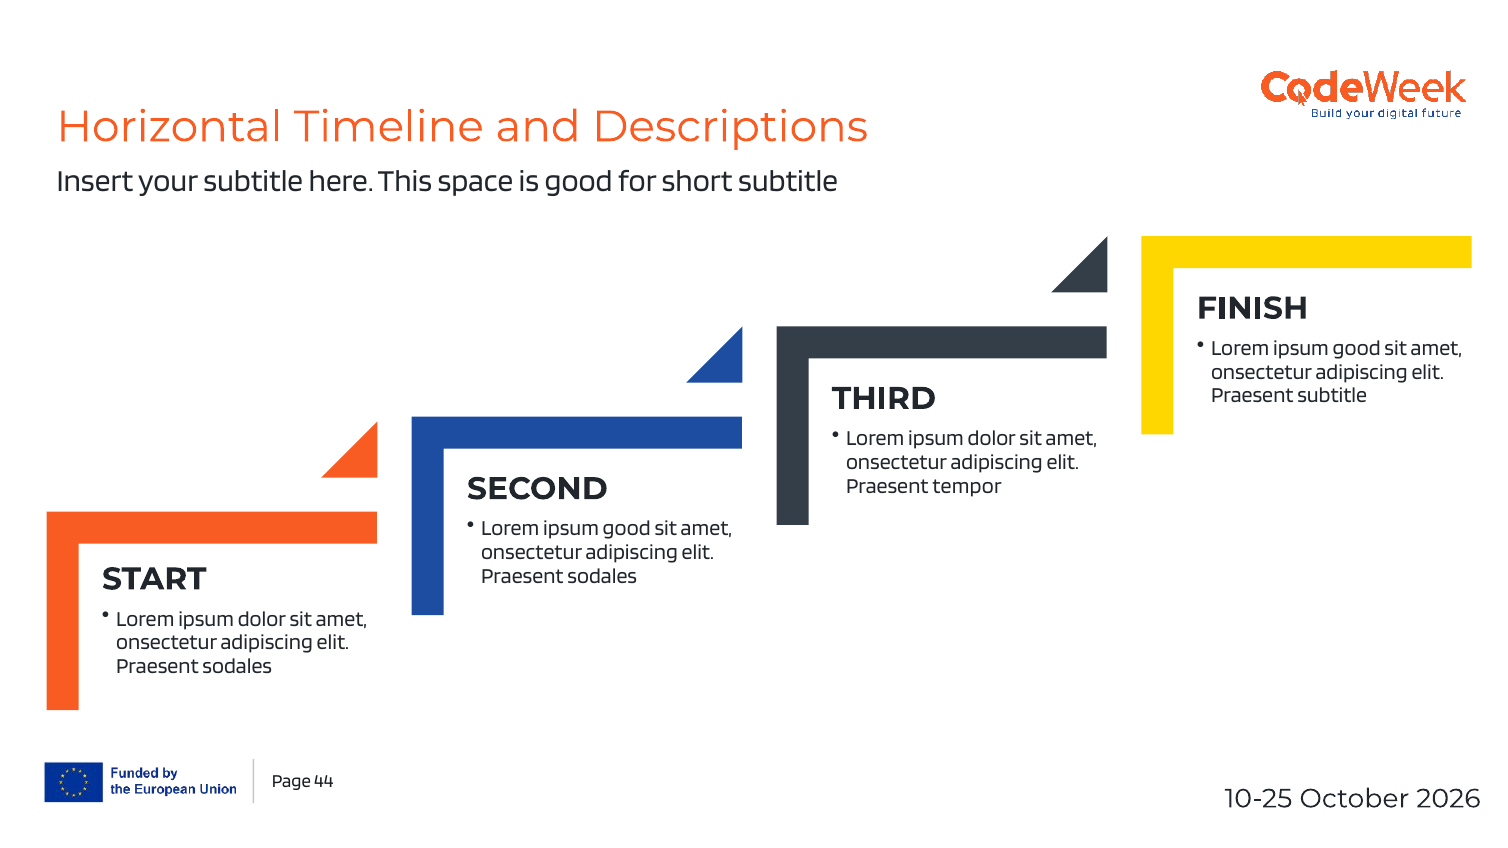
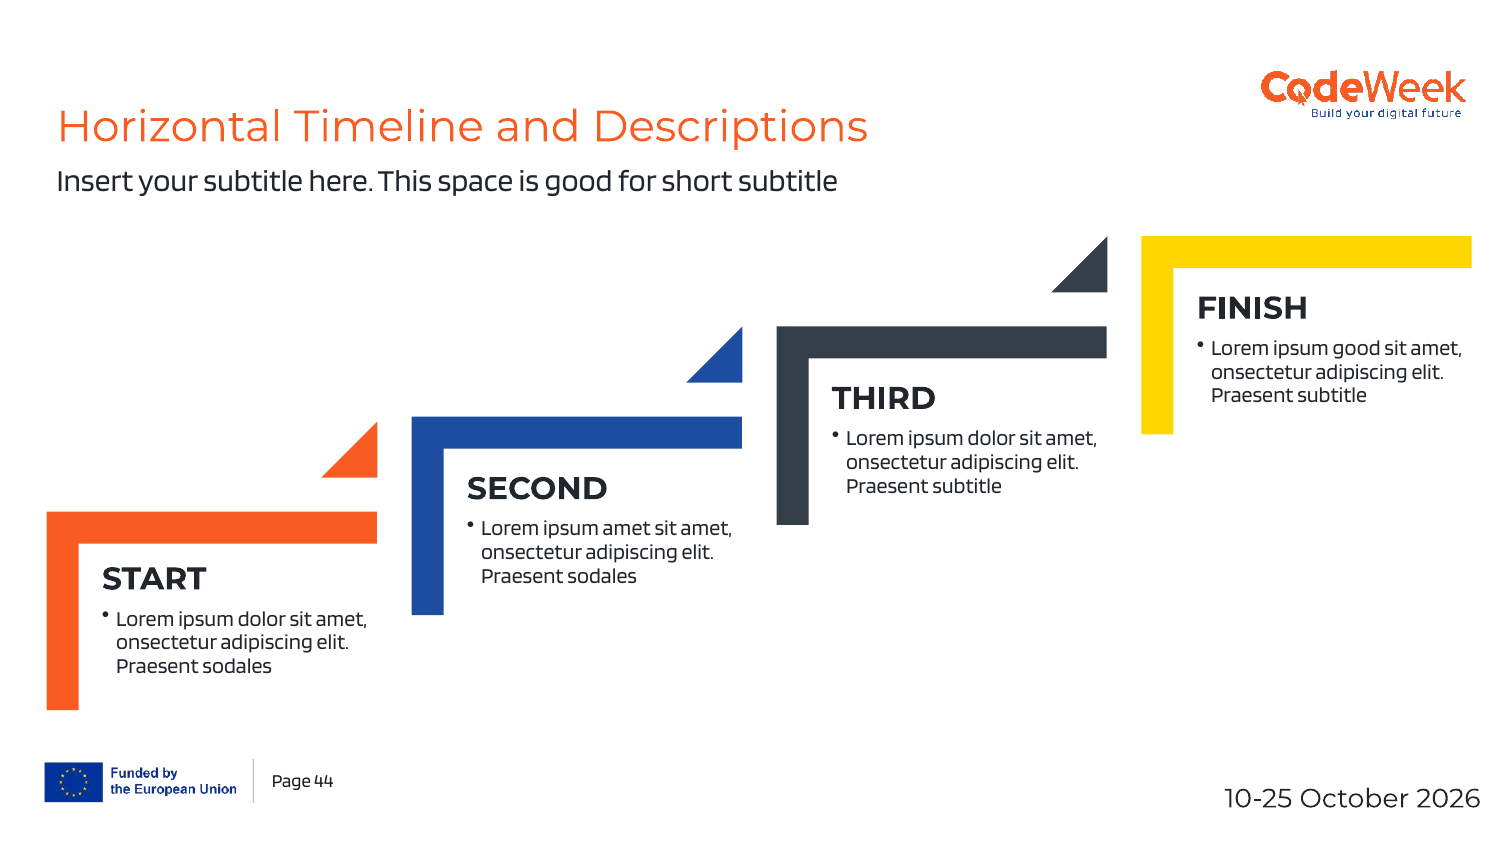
tempor at (967, 486): tempor -> subtitle
good at (627, 529): good -> amet
